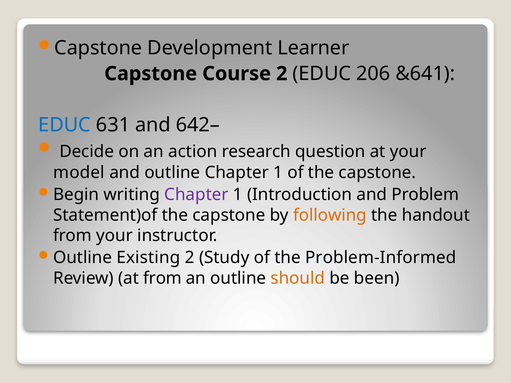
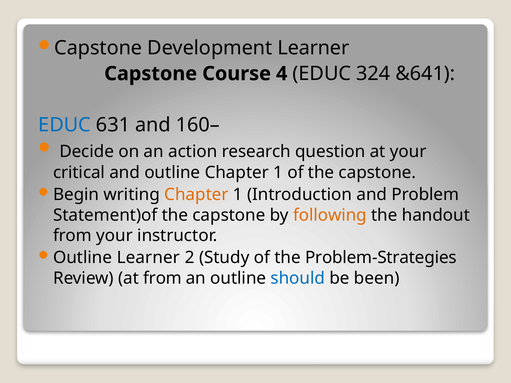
Course 2: 2 -> 4
206: 206 -> 324
642–: 642– -> 160–
model: model -> critical
Chapter at (196, 195) colour: purple -> orange
Outline Existing: Existing -> Learner
Problem-Informed: Problem-Informed -> Problem-Strategies
should colour: orange -> blue
